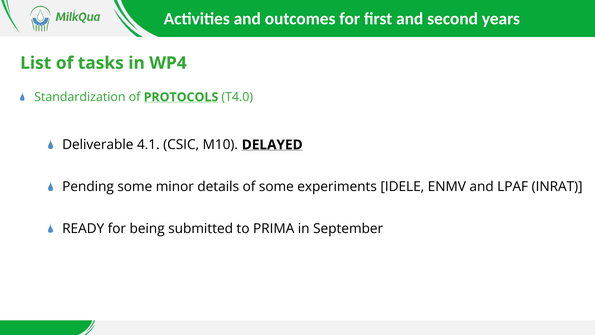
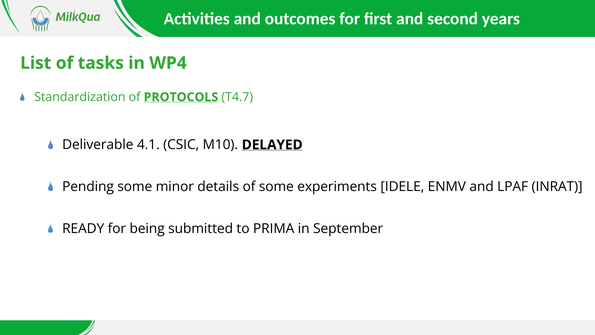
T4.0: T4.0 -> T4.7
